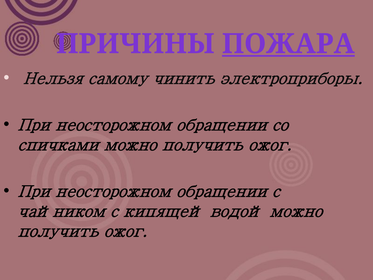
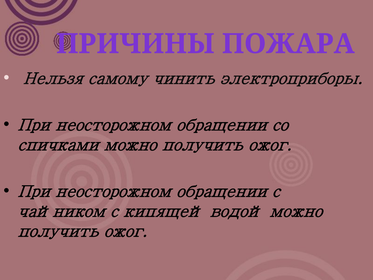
ПОЖАРА underline: present -> none
